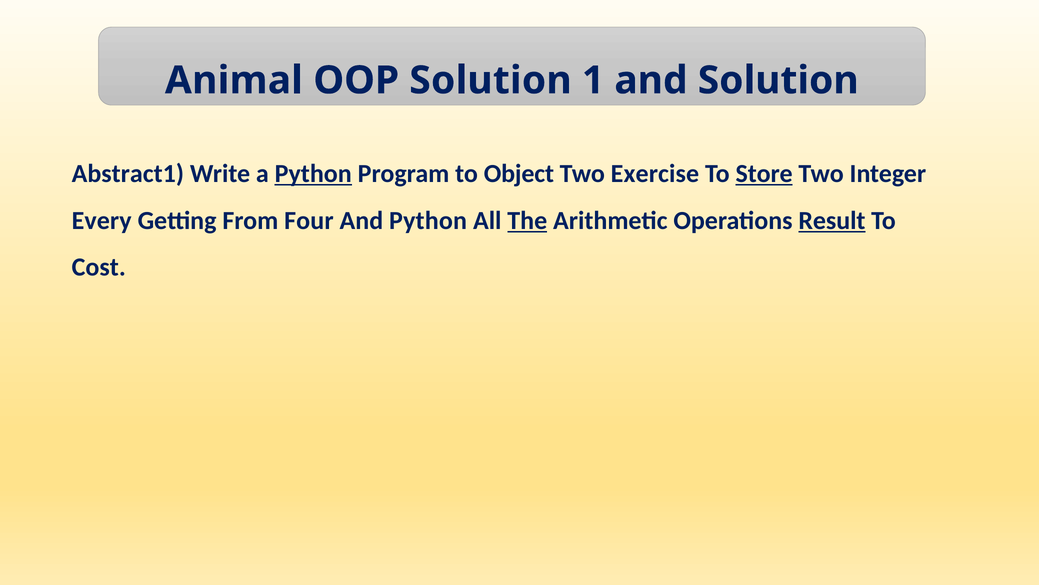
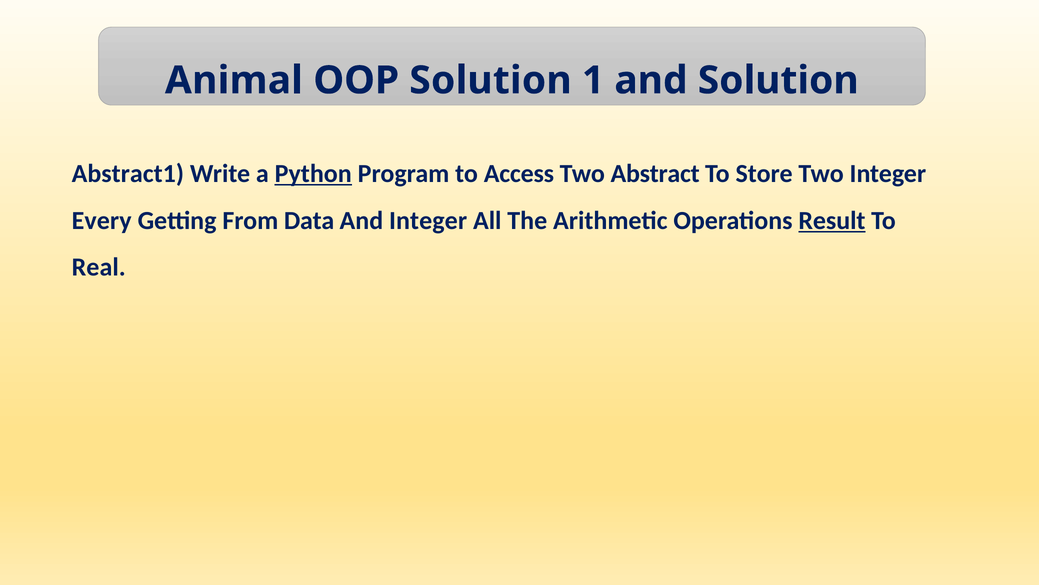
Object: Object -> Access
Exercise: Exercise -> Abstract
Store underline: present -> none
Four: Four -> Data
And Python: Python -> Integer
The underline: present -> none
Cost: Cost -> Real
